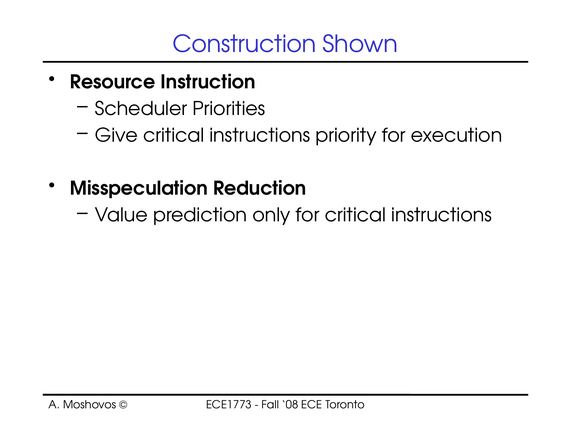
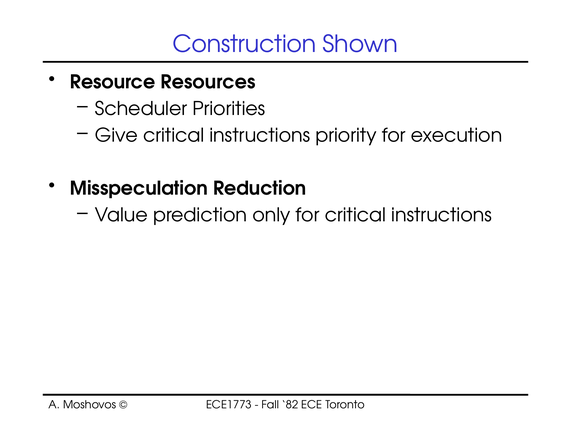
Instruction: Instruction -> Resources
08: 08 -> 82
